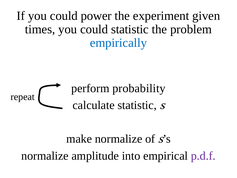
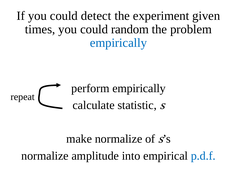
power: power -> detect
could statistic: statistic -> random
perform probability: probability -> empirically
p.d.f colour: purple -> blue
